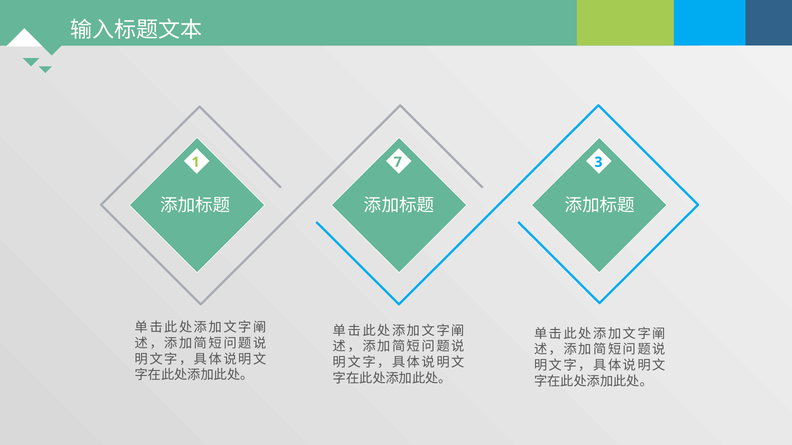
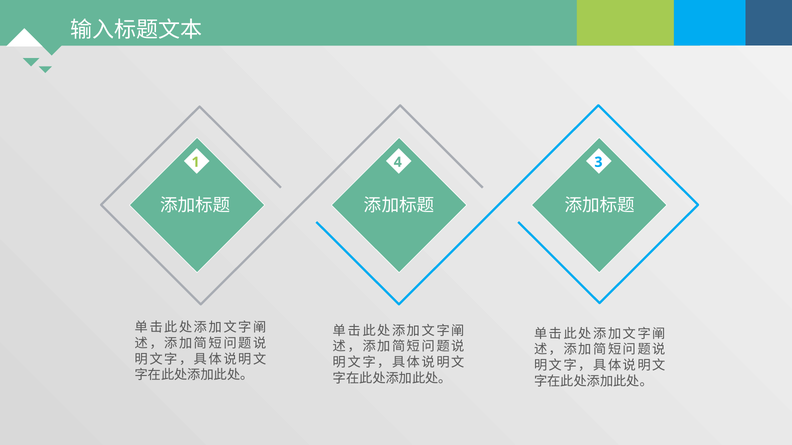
7: 7 -> 4
